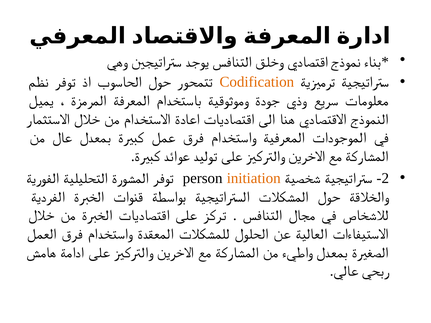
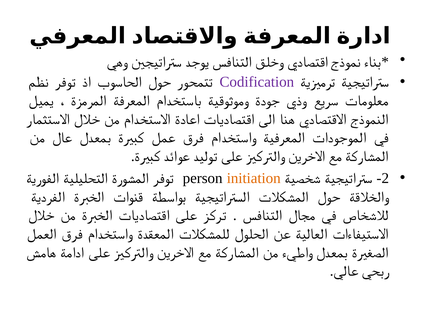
Codification colour: orange -> purple
